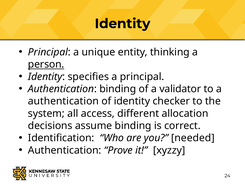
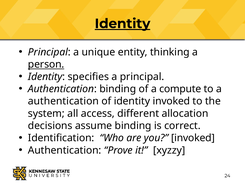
Identity at (123, 24) underline: none -> present
validator: validator -> compute
identity checker: checker -> invoked
you needed: needed -> invoked
